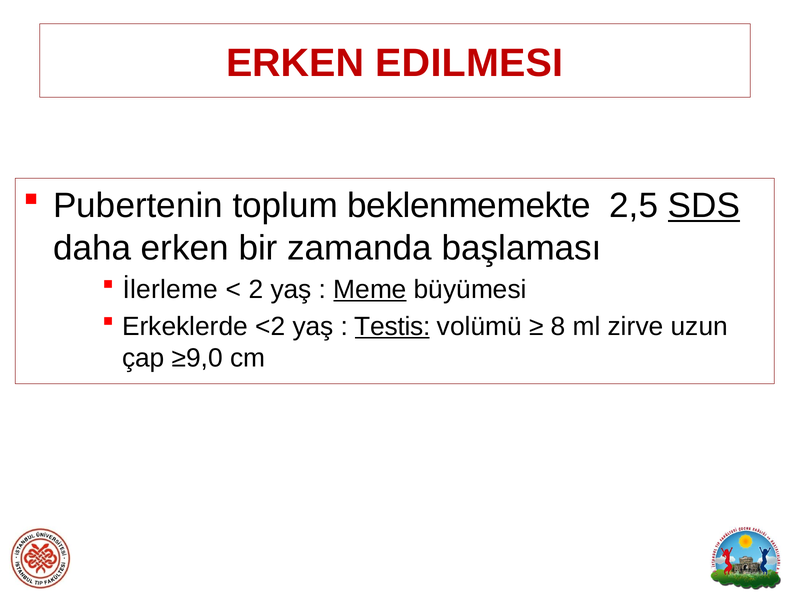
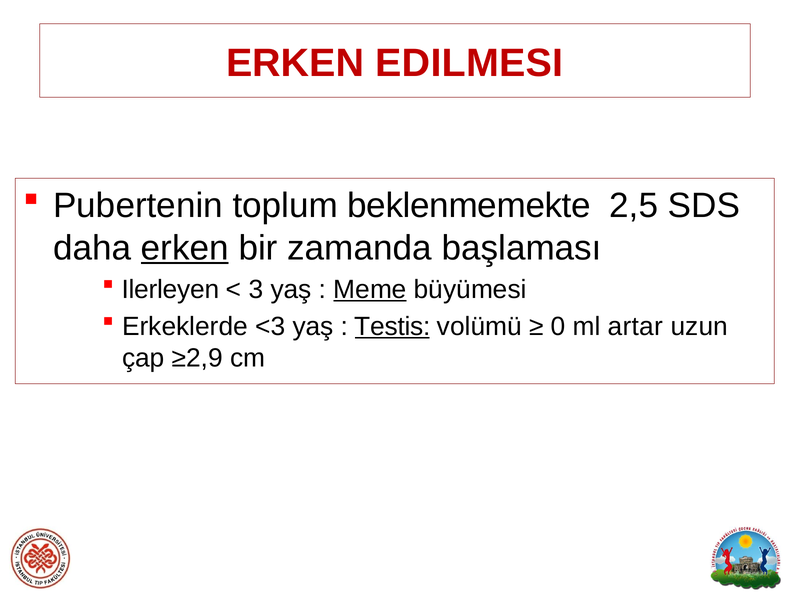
SDS underline: present -> none
erken at (185, 248) underline: none -> present
İlerleme: İlerleme -> Ilerleyen
2: 2 -> 3
<2: <2 -> <3
8: 8 -> 0
zirve: zirve -> artar
≥9,0: ≥9,0 -> ≥2,9
